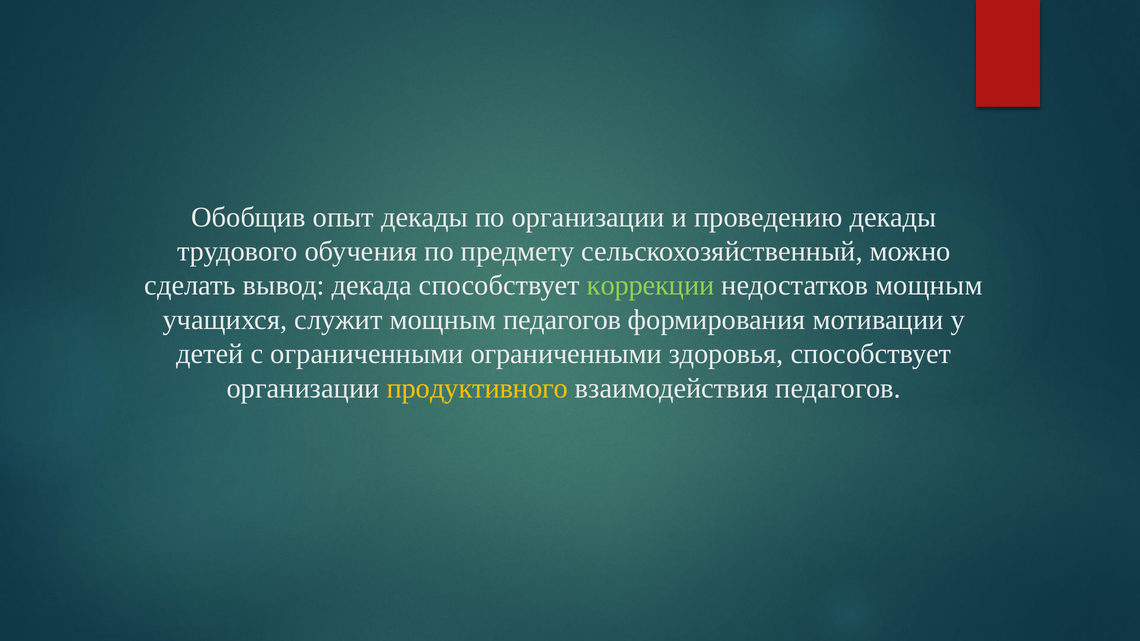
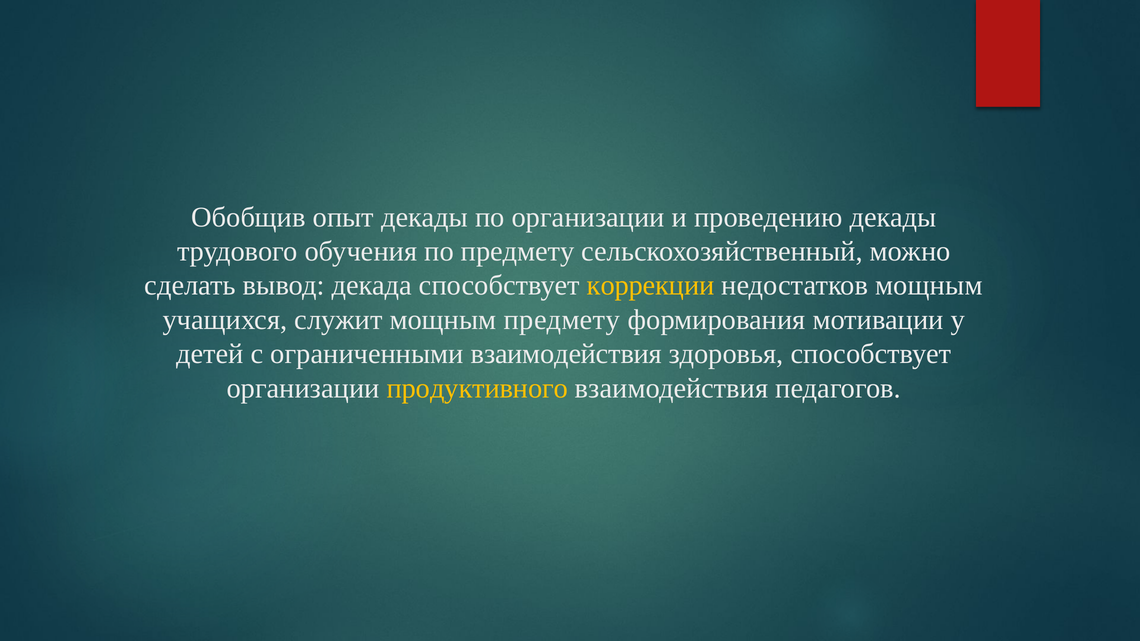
коррекции colour: light green -> yellow
мощным педагогов: педагогов -> предмету
ограниченными ограниченными: ограниченными -> взаимодействия
